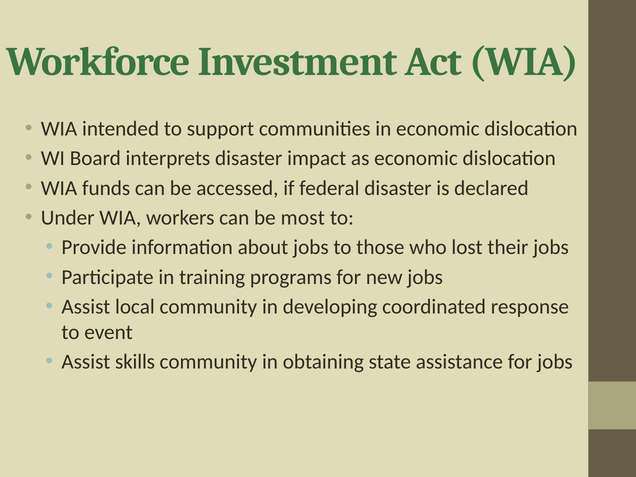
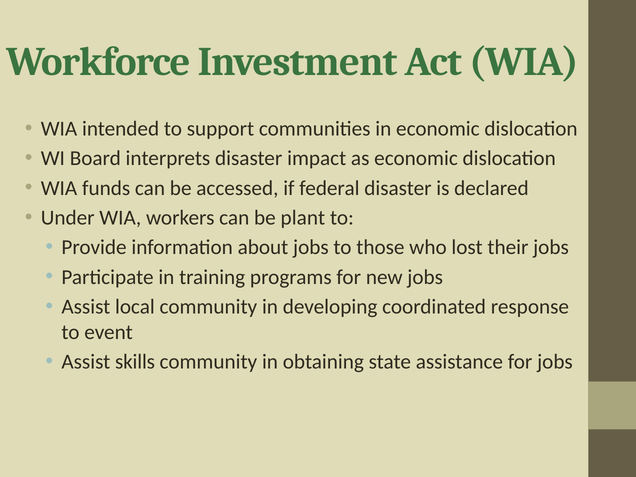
most: most -> plant
